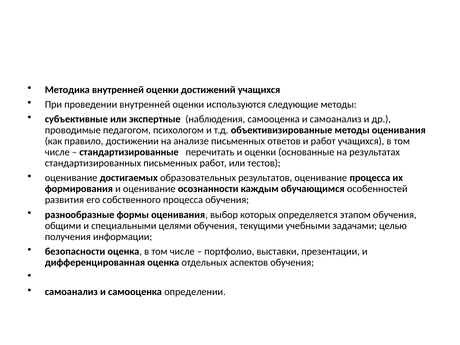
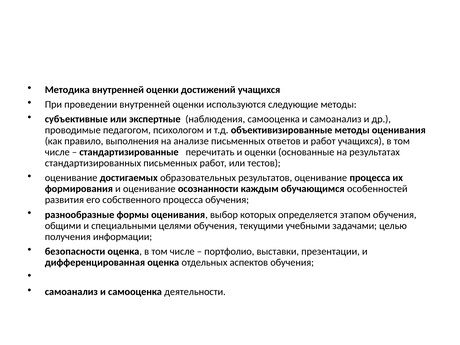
достижении: достижении -> выполнения
определении: определении -> деятельности
